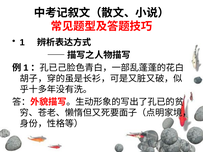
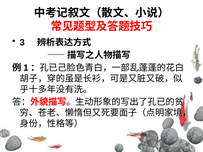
1 at (22, 43): 1 -> 3
